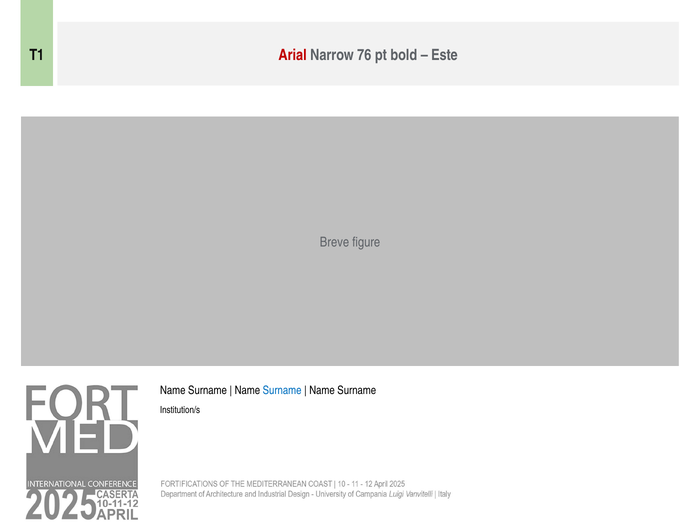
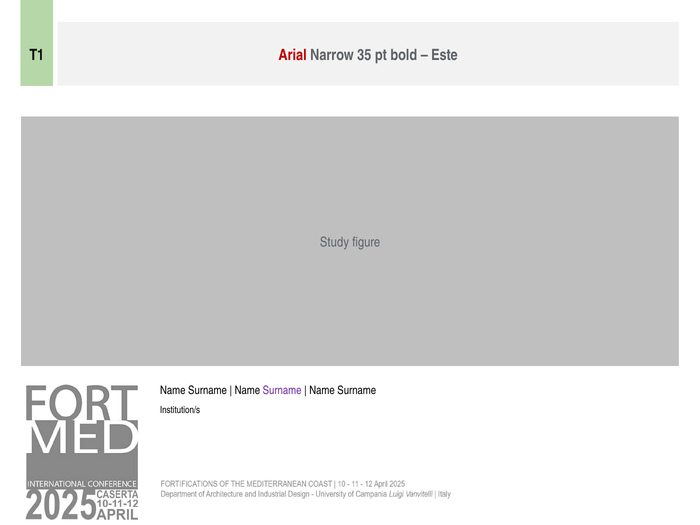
76: 76 -> 35
Breve: Breve -> Study
Surname at (282, 390) colour: blue -> purple
